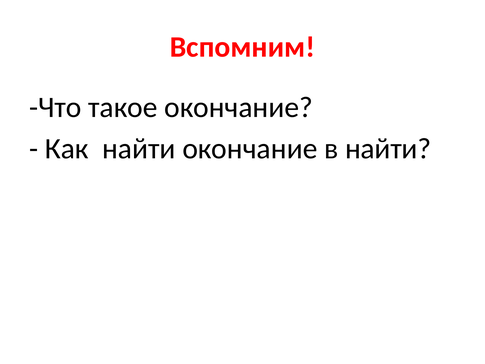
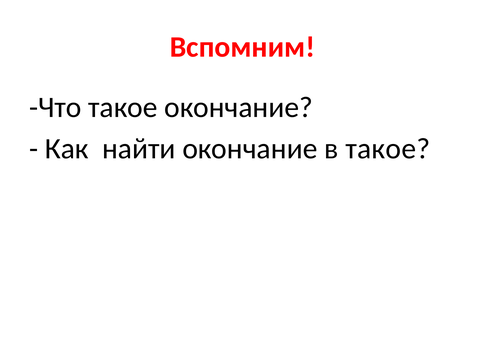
в найти: найти -> такое
